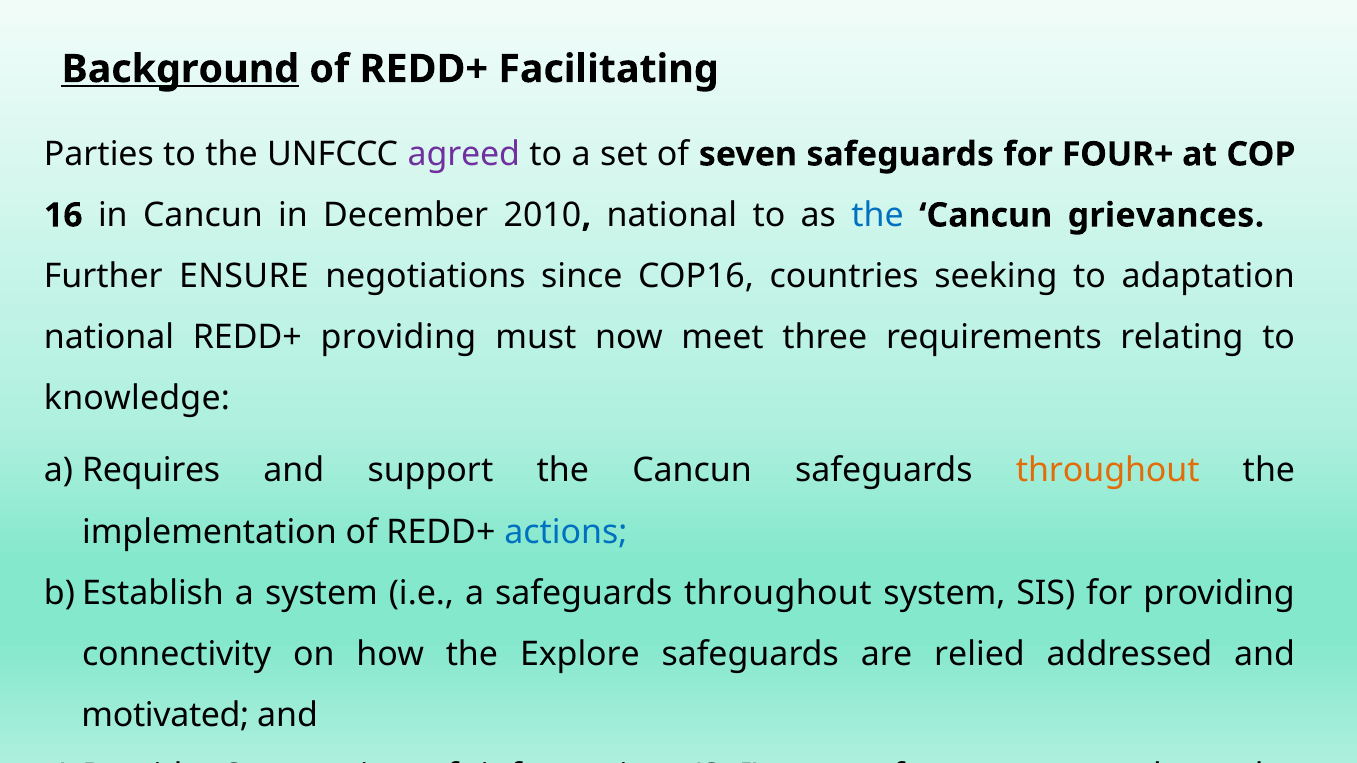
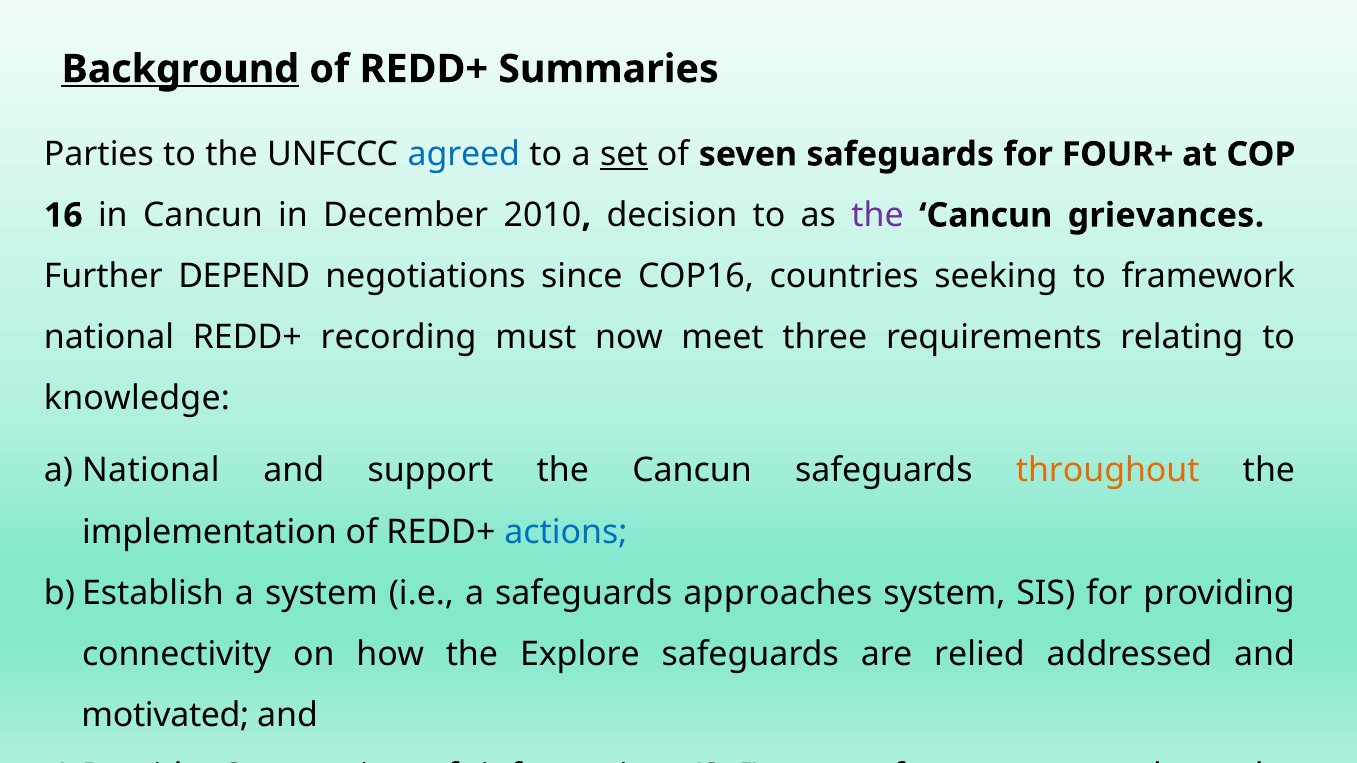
REDD+ Facilitating: Facilitating -> Summaries
agreed colour: purple -> blue
set underline: none -> present
national at (672, 215): national -> decision
the at (878, 215) colour: blue -> purple
ENSURE: ENSURE -> DEPEND
adaptation: adaptation -> framework
REDD+ providing: providing -> recording
a Requires: Requires -> National
a safeguards throughout: throughout -> approaches
